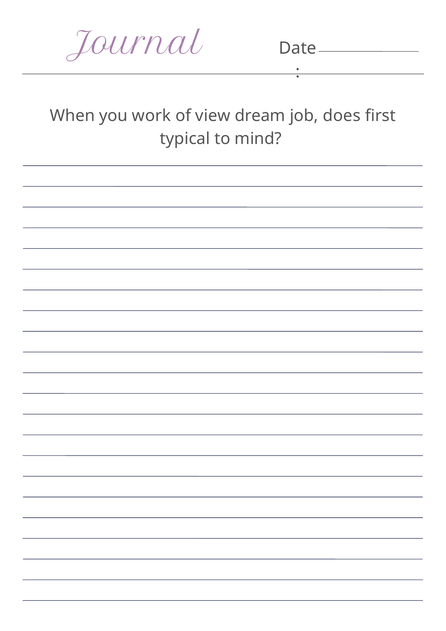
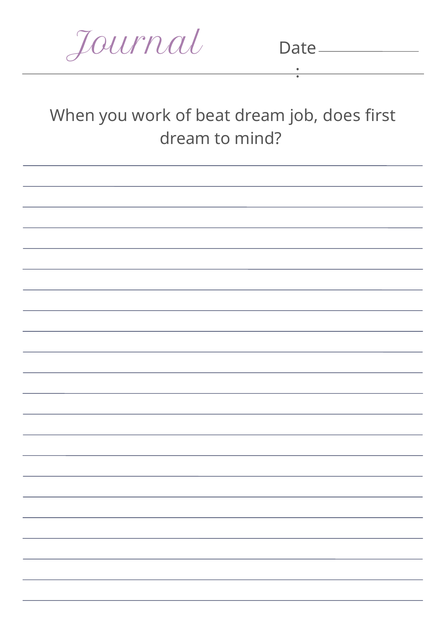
view: view -> beat
typical at (185, 139): typical -> dream
